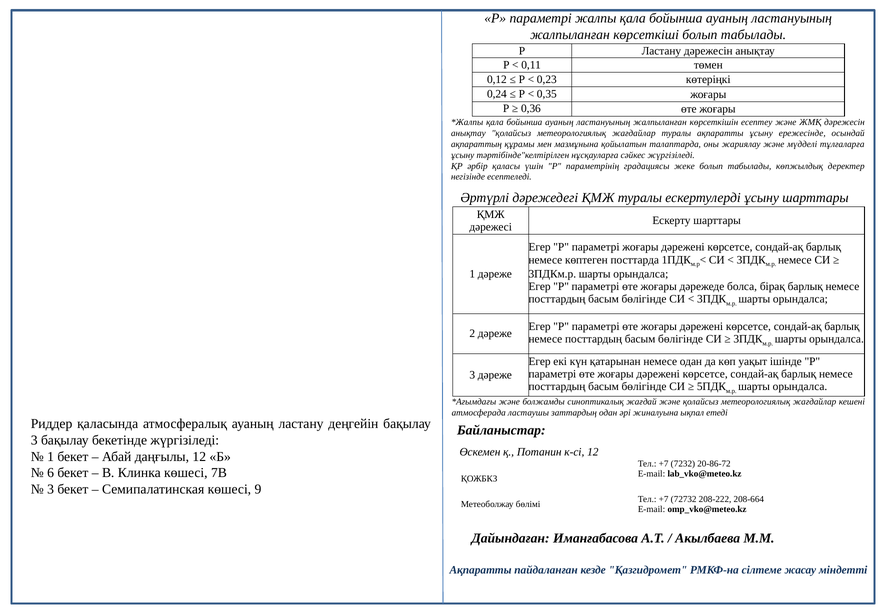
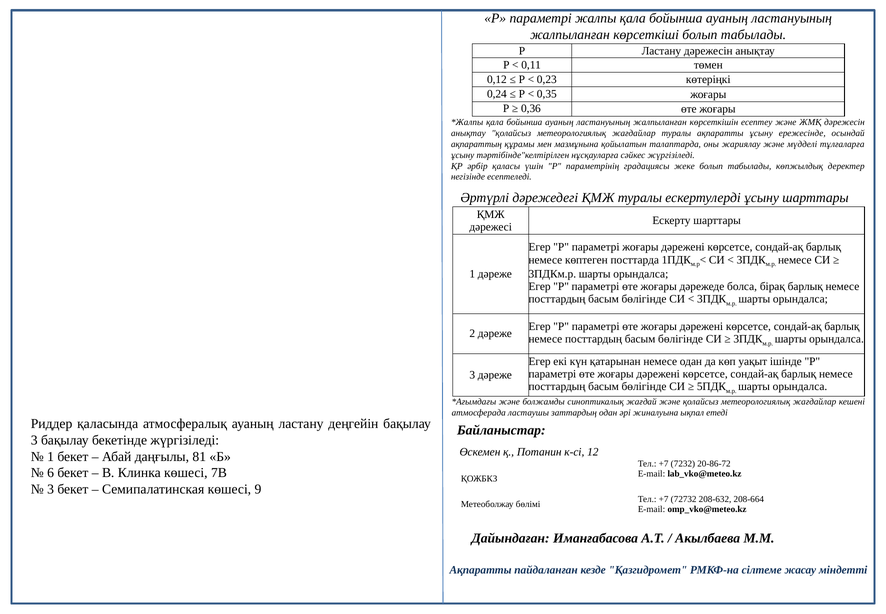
даңғылы 12: 12 -> 81
208-222: 208-222 -> 208-632
